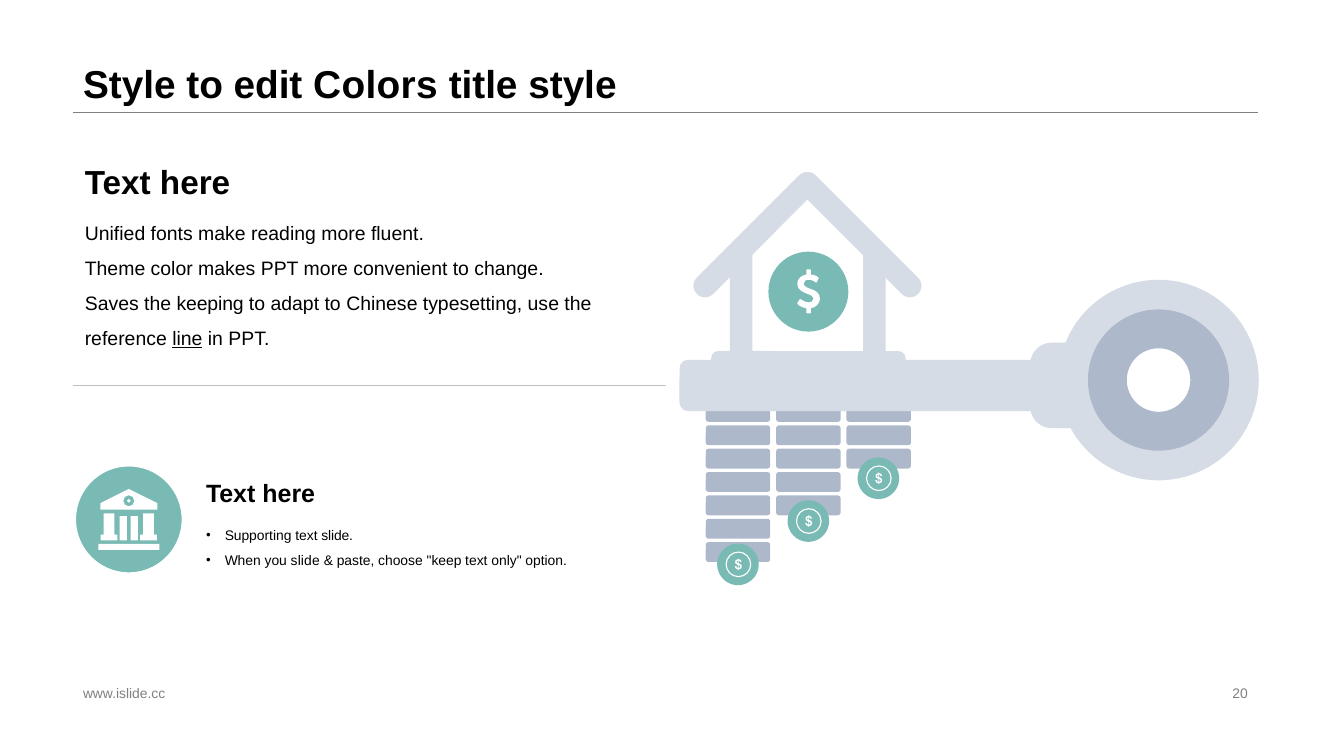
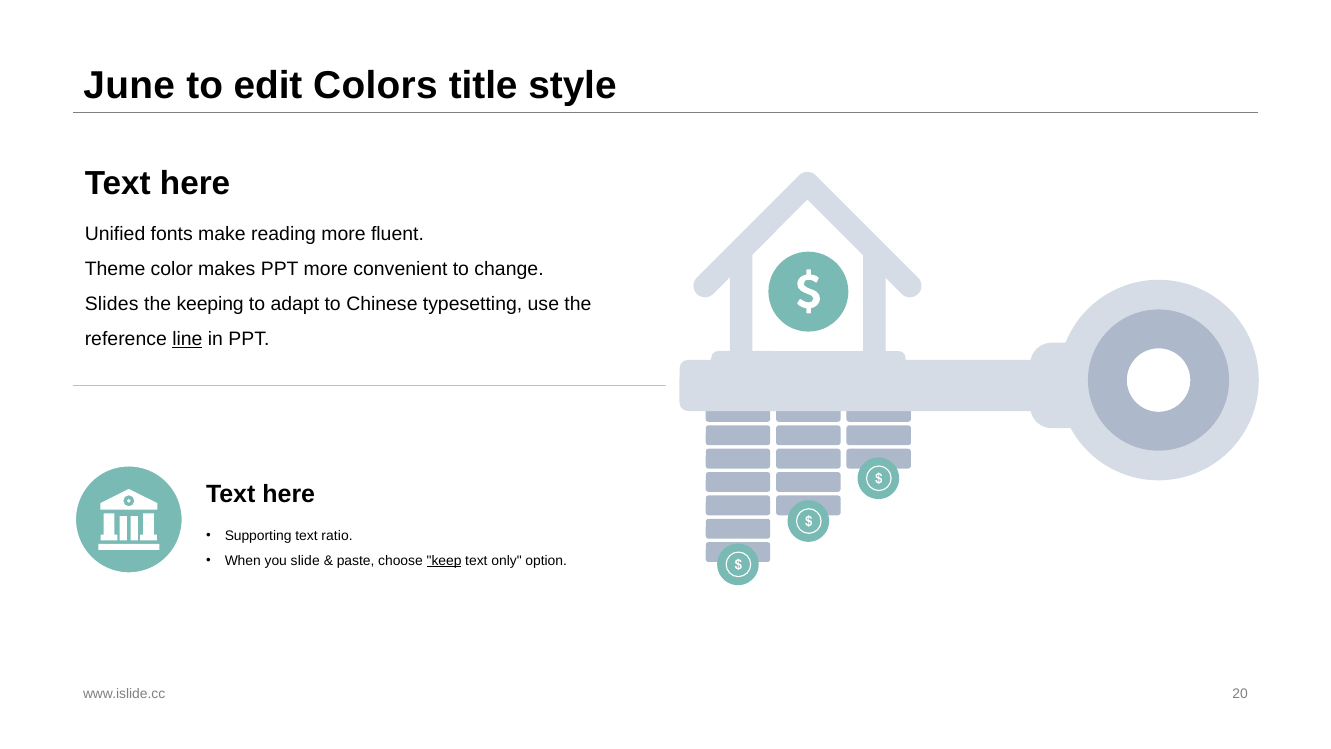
Style at (129, 86): Style -> June
Saves: Saves -> Slides
text slide: slide -> ratio
keep underline: none -> present
